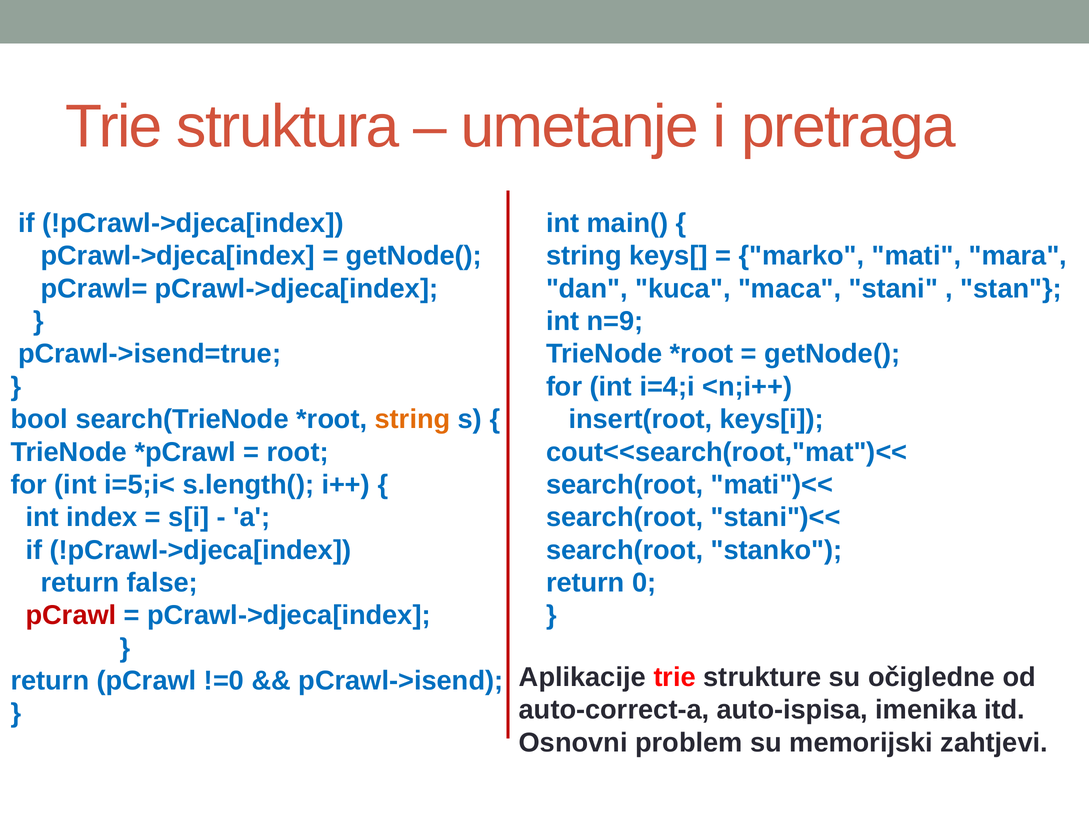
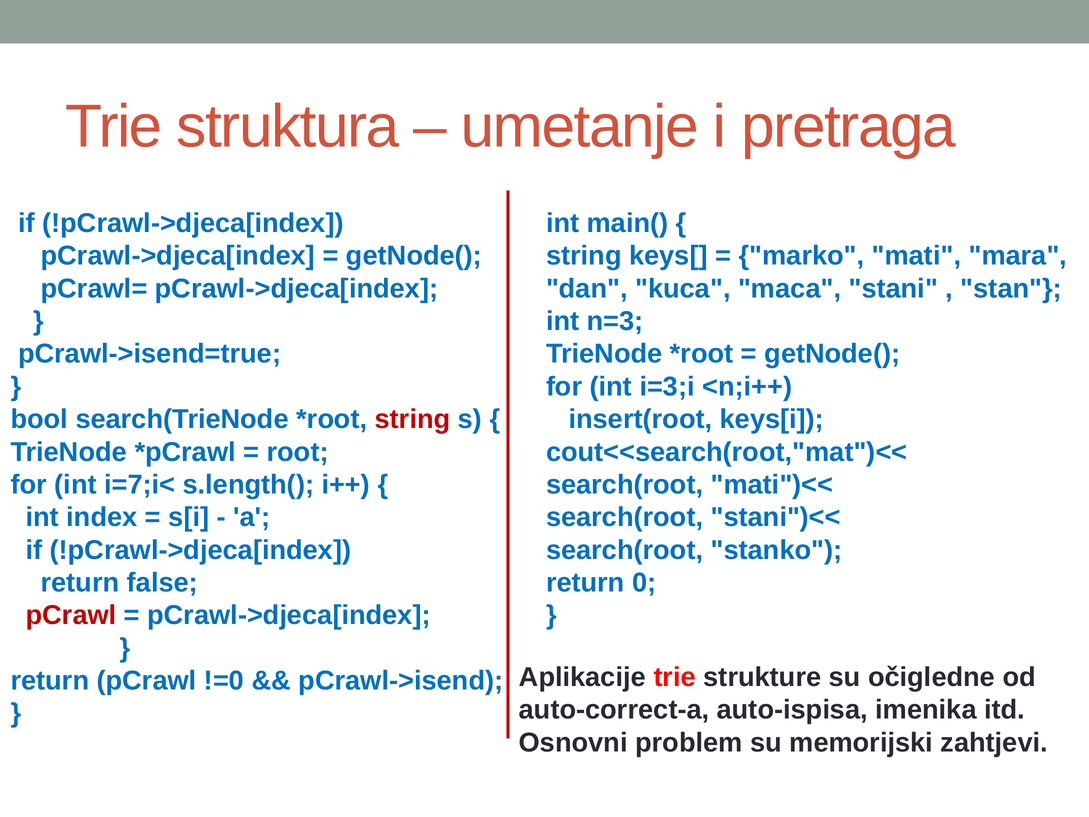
n=9: n=9 -> n=3
i=4;i: i=4;i -> i=3;i
string at (413, 419) colour: orange -> red
i=5;i<: i=5;i< -> i=7;i<
